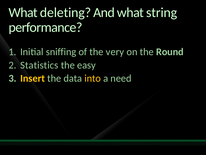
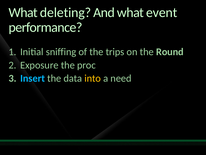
string: string -> event
very: very -> trips
Statistics: Statistics -> Exposure
easy: easy -> proc
Insert colour: yellow -> light blue
